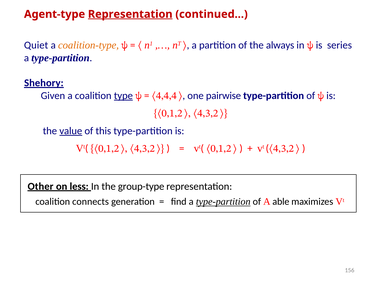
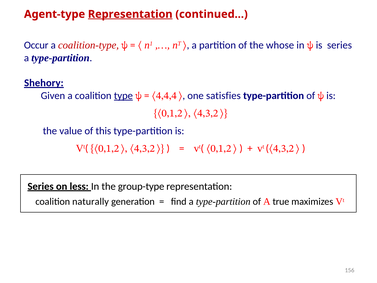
Quiet: Quiet -> Occur
coalition-type colour: orange -> red
always: always -> whose
pairwise: pairwise -> satisfies
value underline: present -> none
Other at (41, 186): Other -> Series
connects: connects -> naturally
type-partition at (223, 202) underline: present -> none
able: able -> true
